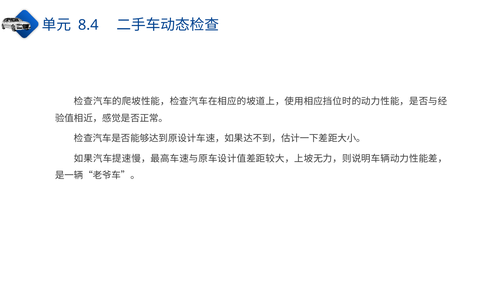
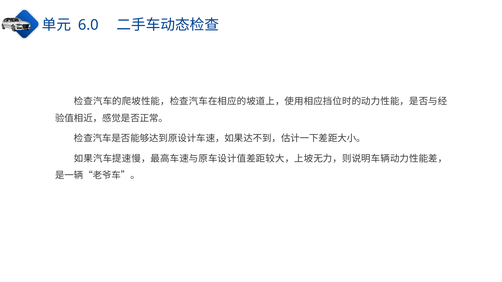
8.4: 8.4 -> 6.0
